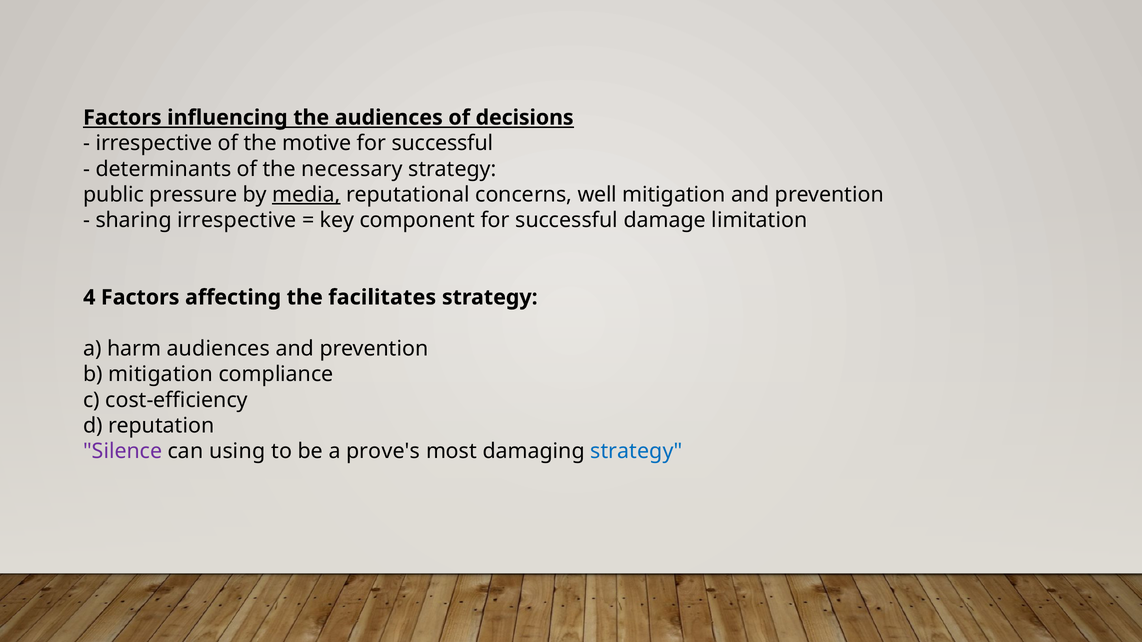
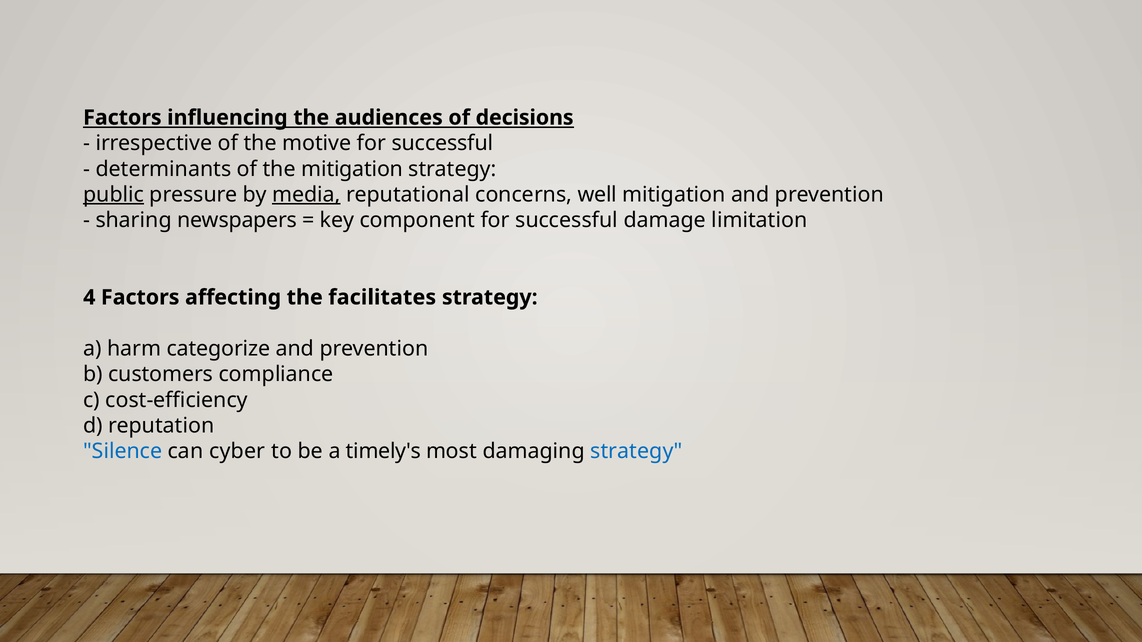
the necessary: necessary -> mitigation
public underline: none -> present
sharing irrespective: irrespective -> newspapers
harm audiences: audiences -> categorize
b mitigation: mitigation -> customers
Silence colour: purple -> blue
using: using -> cyber
prove's: prove's -> timely's
